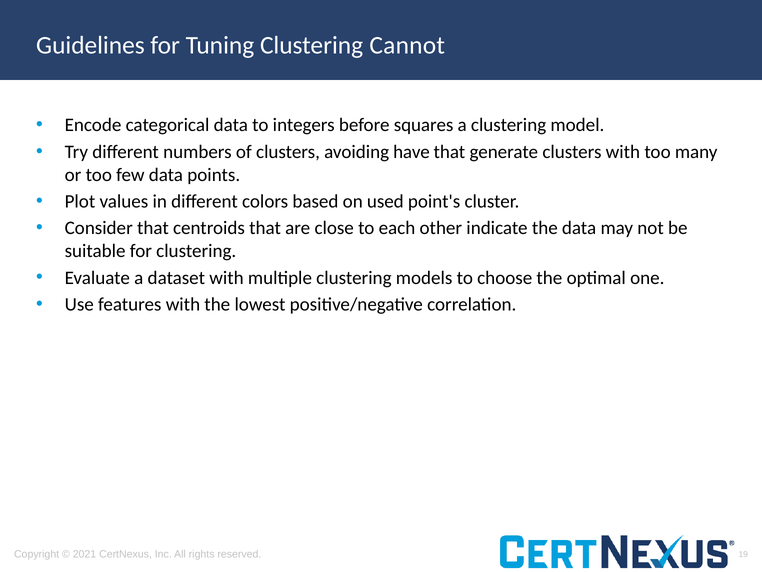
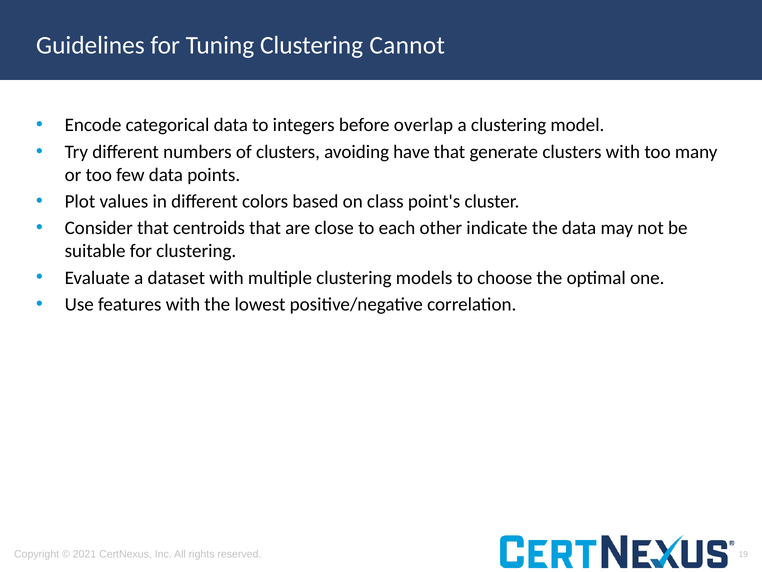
squares: squares -> overlap
used: used -> class
